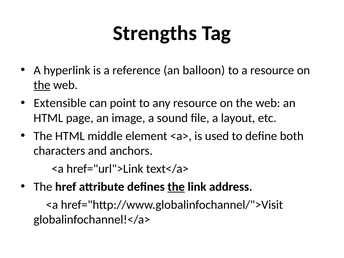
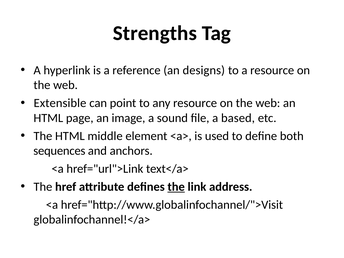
balloon: balloon -> designs
the at (42, 85) underline: present -> none
layout: layout -> based
characters: characters -> sequences
